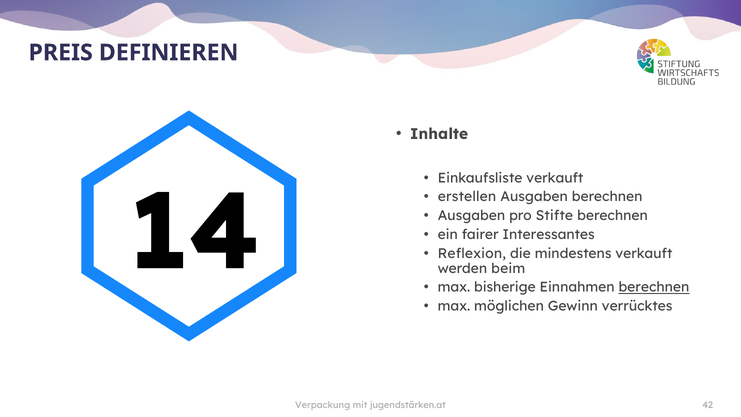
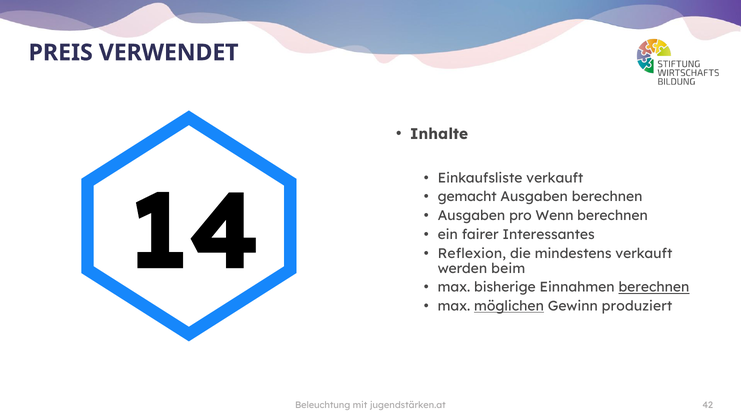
DEFINIEREN: DEFINIEREN -> VERWENDET
erstellen: erstellen -> gemacht
Stifte: Stifte -> Wenn
möglichen underline: none -> present
verrücktes: verrücktes -> produziert
Verpackung: Verpackung -> Beleuchtung
